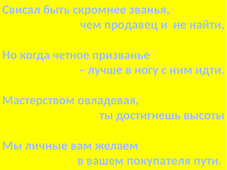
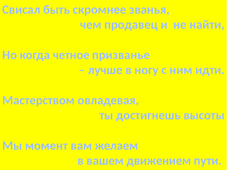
личные: личные -> момент
покупателя: покупателя -> движением
